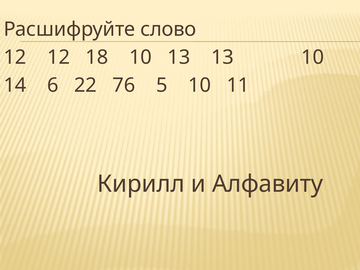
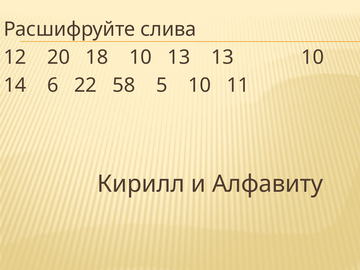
слово: слово -> слива
12 12: 12 -> 20
76: 76 -> 58
